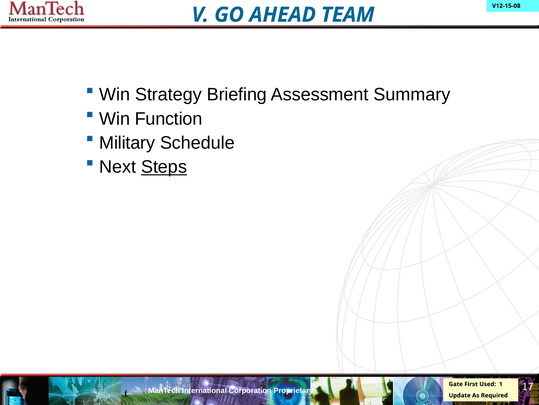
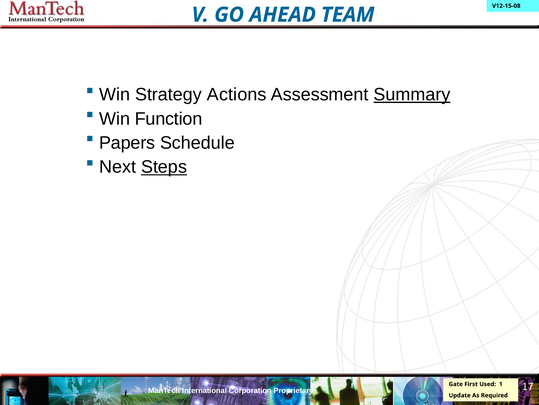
Briefing: Briefing -> Actions
Summary underline: none -> present
Military: Military -> Papers
